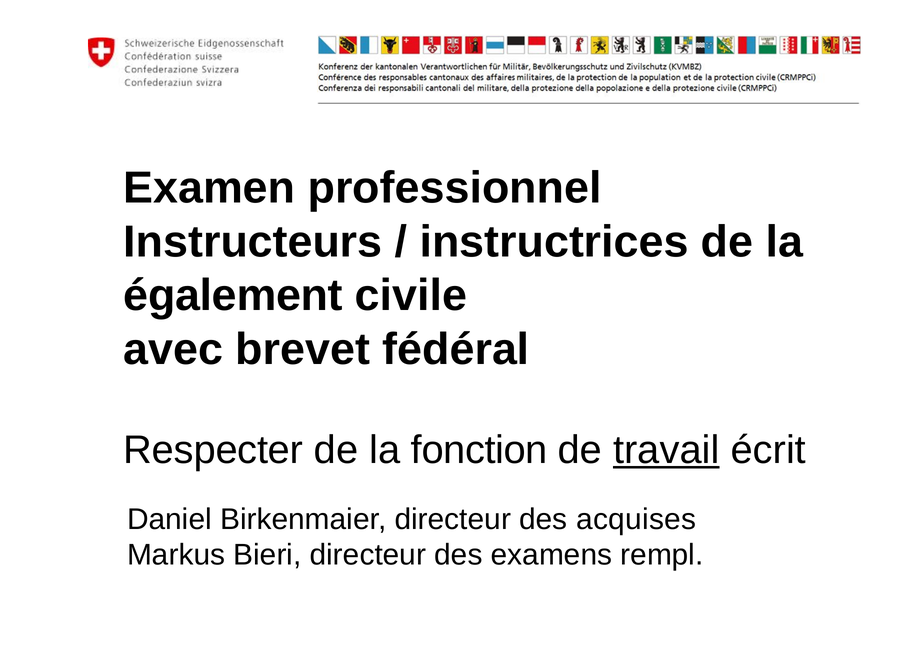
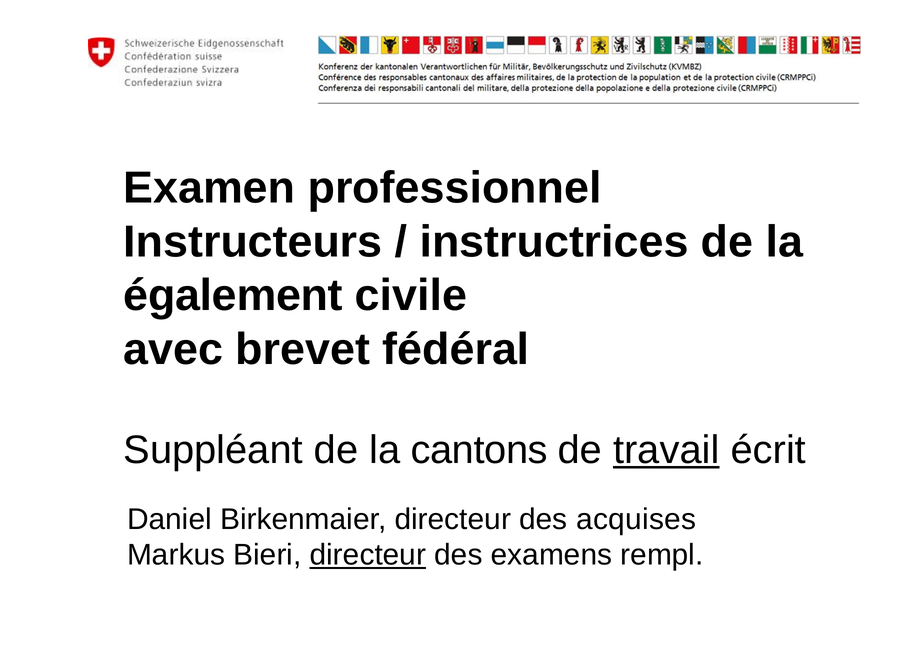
Respecter: Respecter -> Suppléant
fonction: fonction -> cantons
directeur at (368, 556) underline: none -> present
